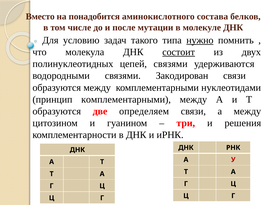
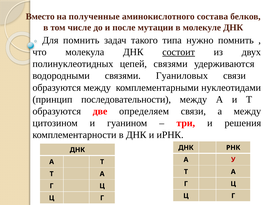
понадобится: понадобится -> полученные
Для условию: условию -> помнить
нужно underline: present -> none
Закодирован: Закодирован -> Гуаниловых
принцип комплементарными: комплементарными -> последовательности
